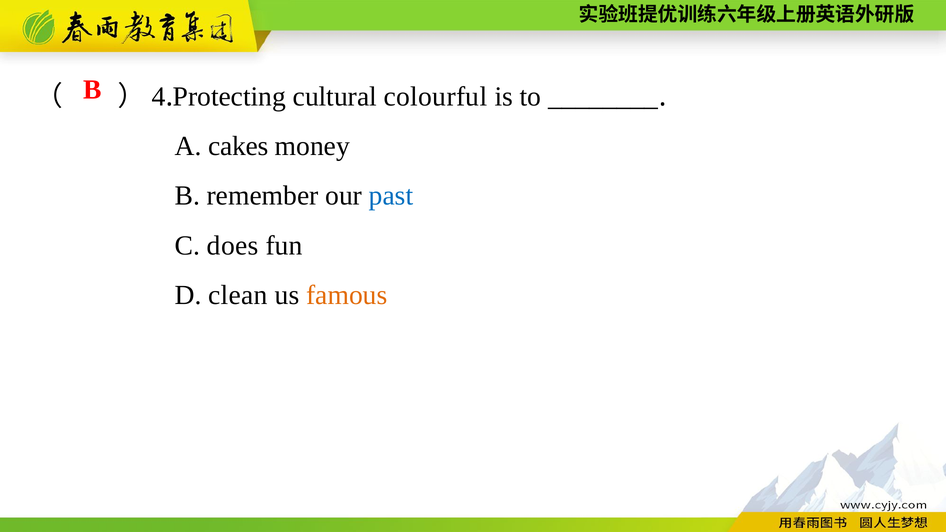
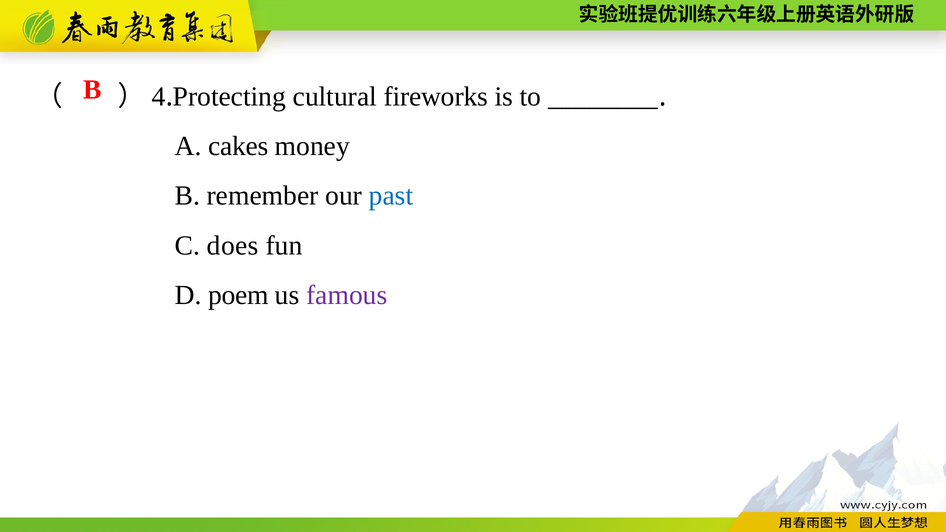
colourful: colourful -> fireworks
clean: clean -> poem
famous colour: orange -> purple
